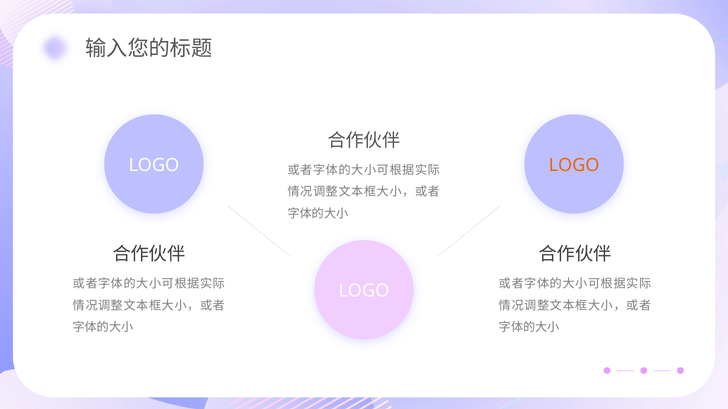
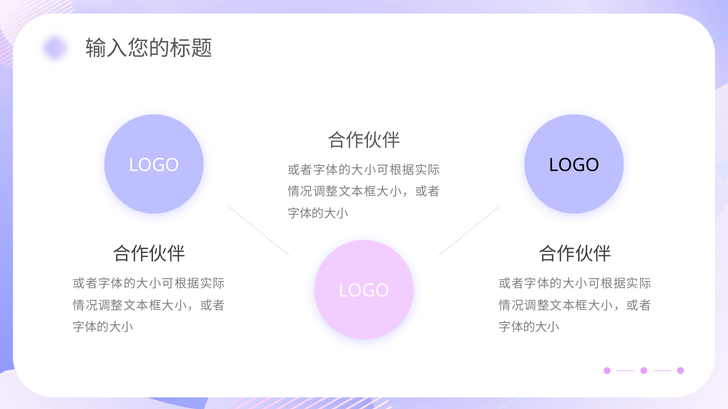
LOGO at (574, 165) colour: orange -> black
